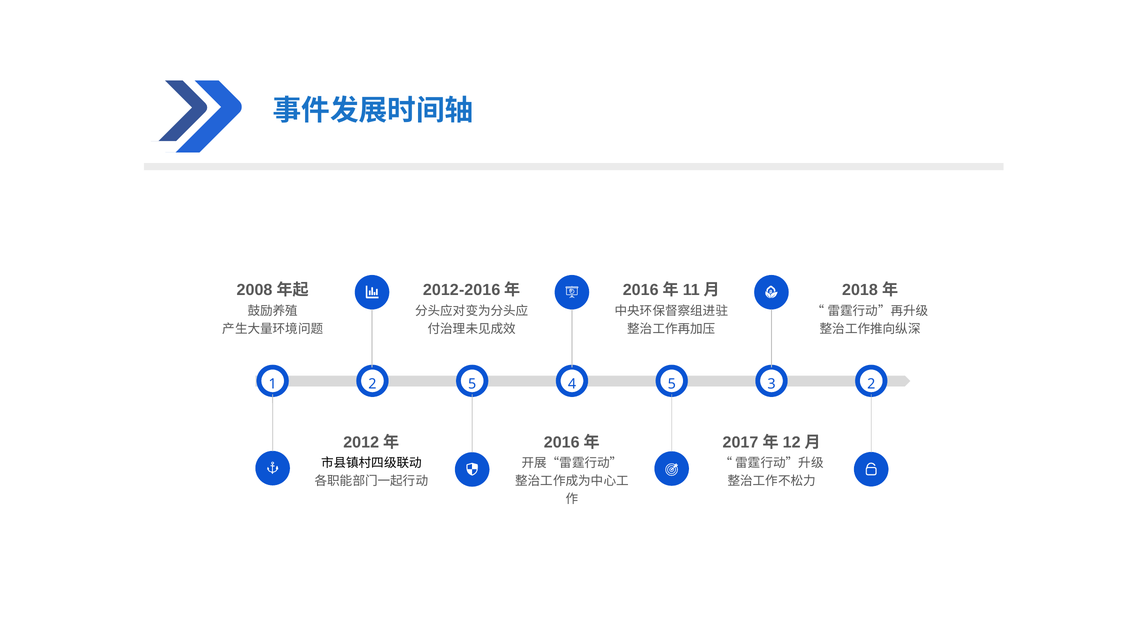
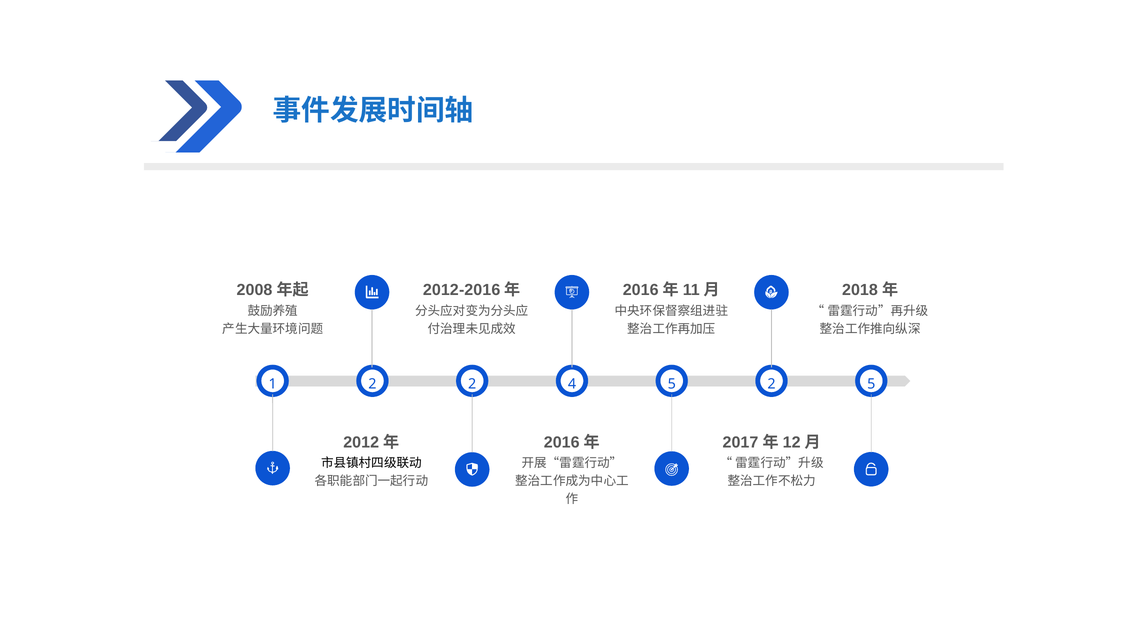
1 5: 5 -> 2
4 3: 3 -> 2
5 2: 2 -> 5
